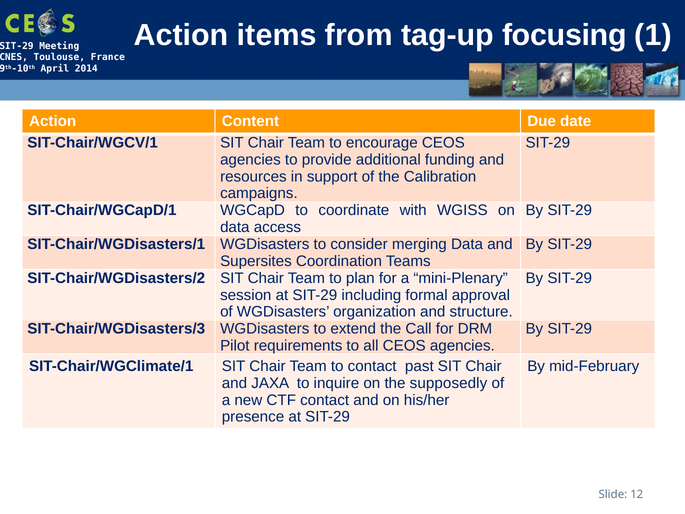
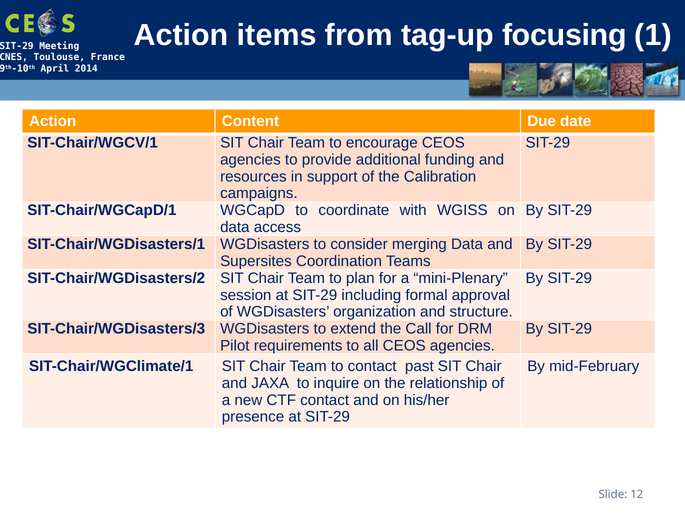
supposedly: supposedly -> relationship
